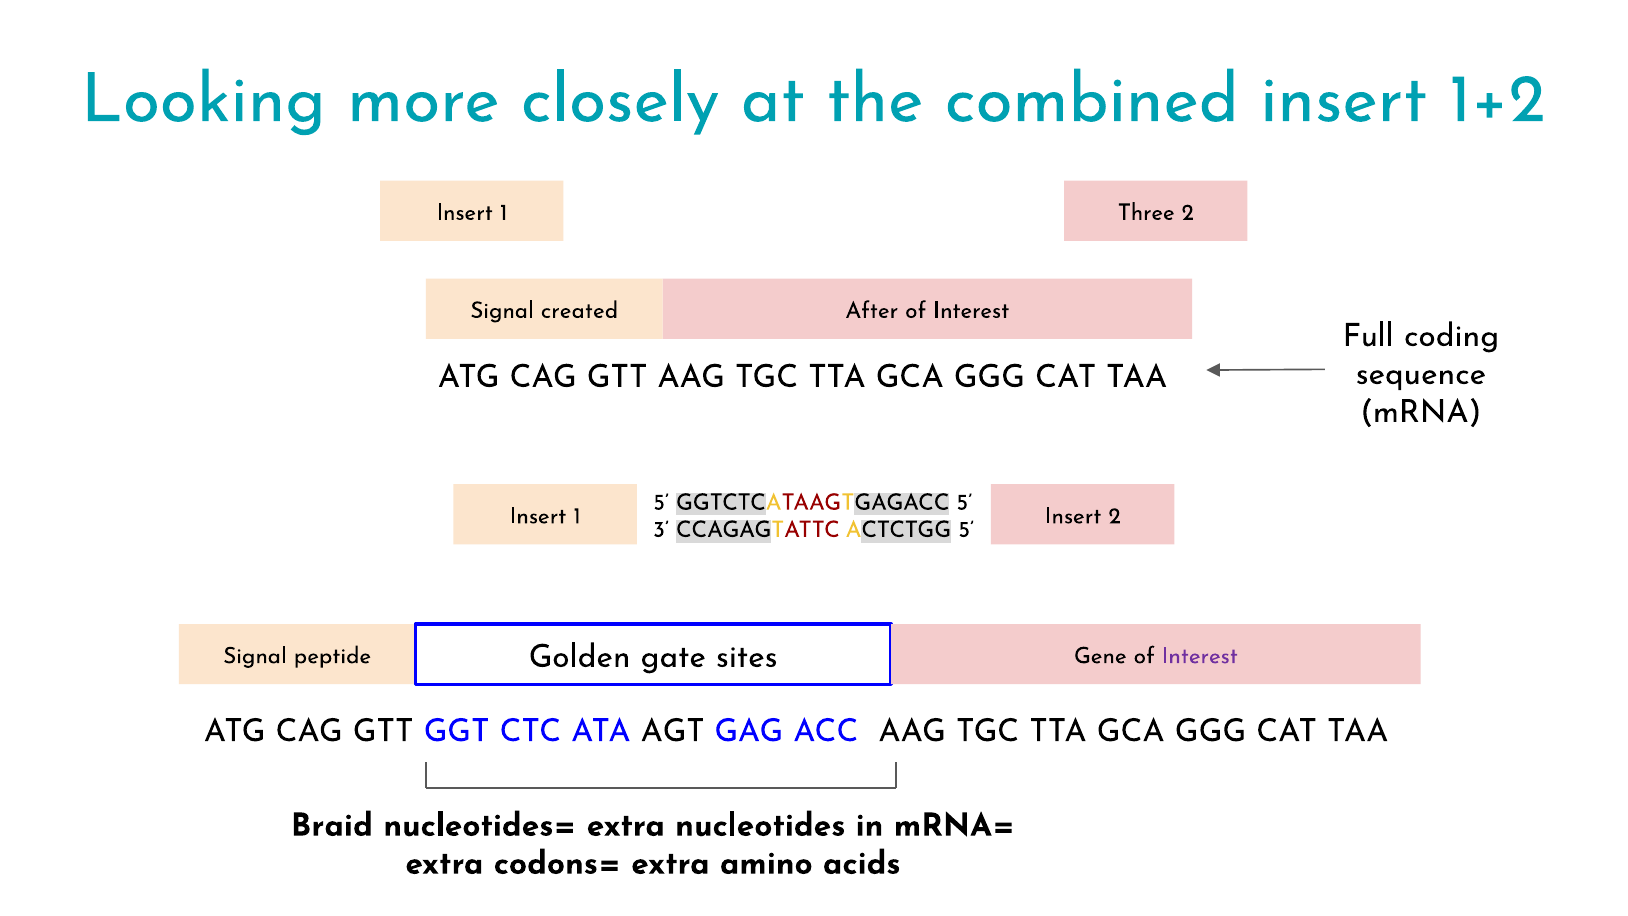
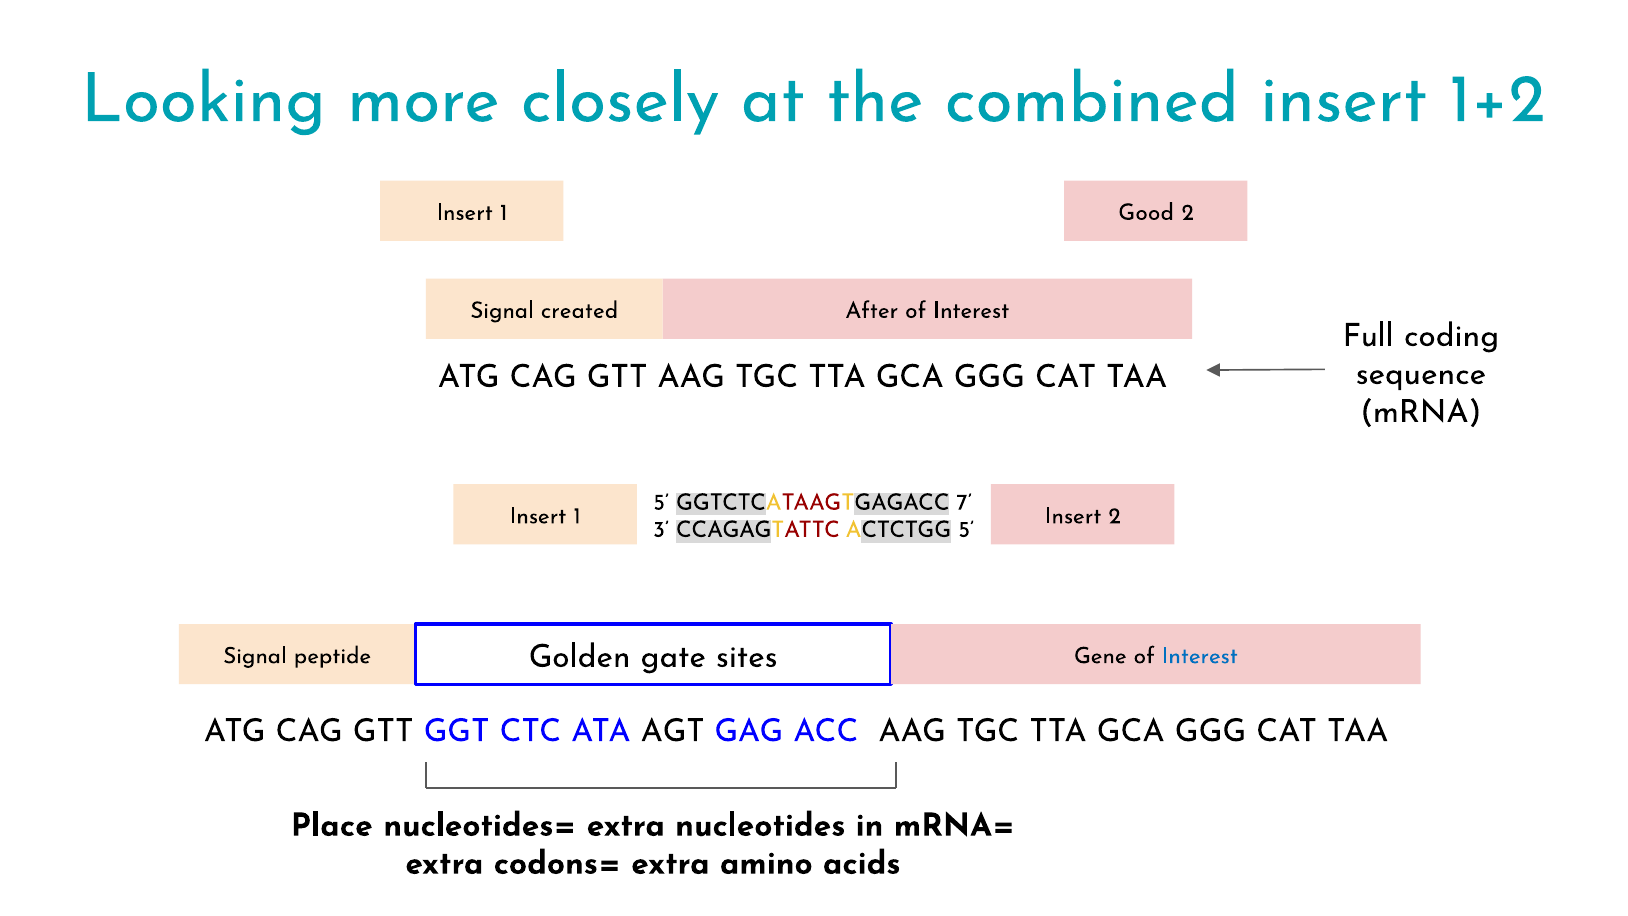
Three: Three -> Good
TAAGTGAGACC 5: 5 -> 7
Interest at (1200, 656) colour: purple -> blue
Braid: Braid -> Place
